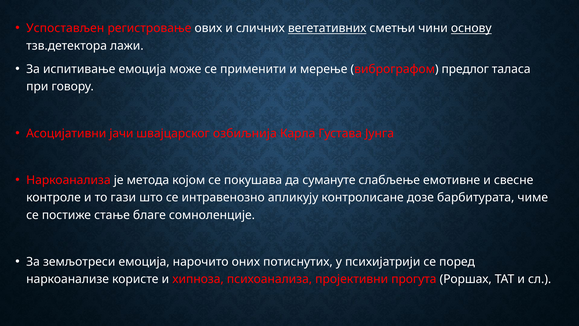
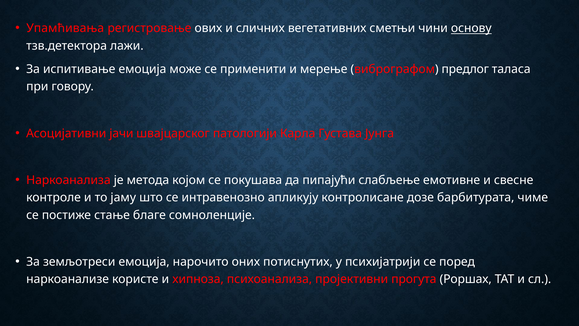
Успостављен: Успостављен -> Упамћивања
вегетативних underline: present -> none
озбиљнија: озбиљнија -> патологији
сумануте: сумануте -> пипајући
гази: гази -> јаму
